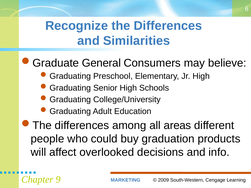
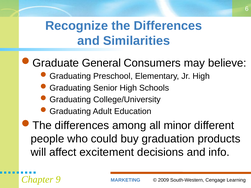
areas: areas -> minor
overlooked: overlooked -> excitement
